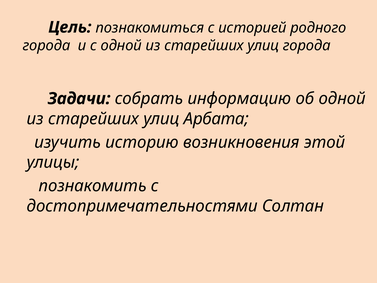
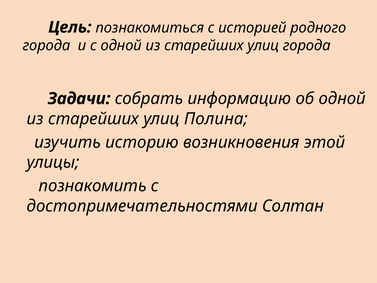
Арбата: Арбата -> Полина
